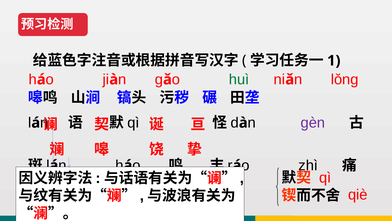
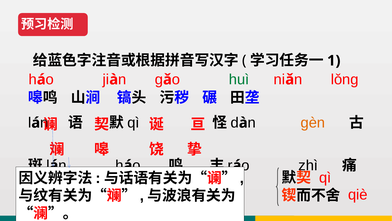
gèn colour: purple -> orange
